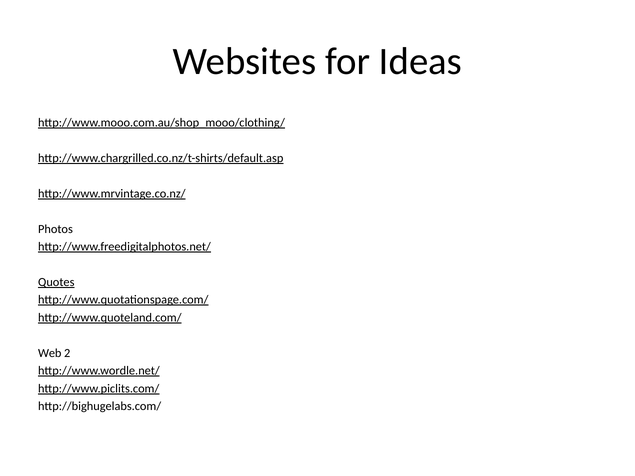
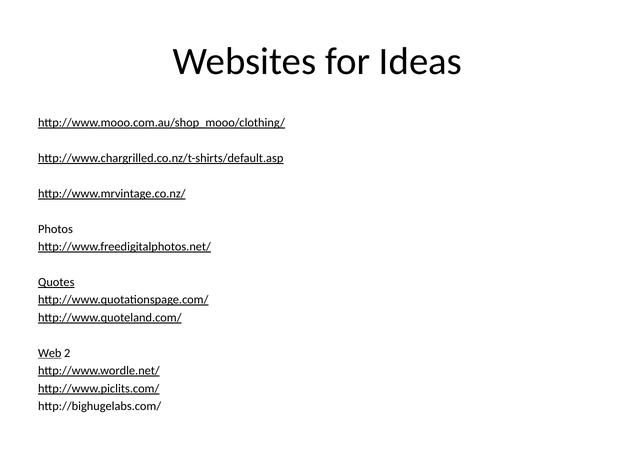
Web underline: none -> present
